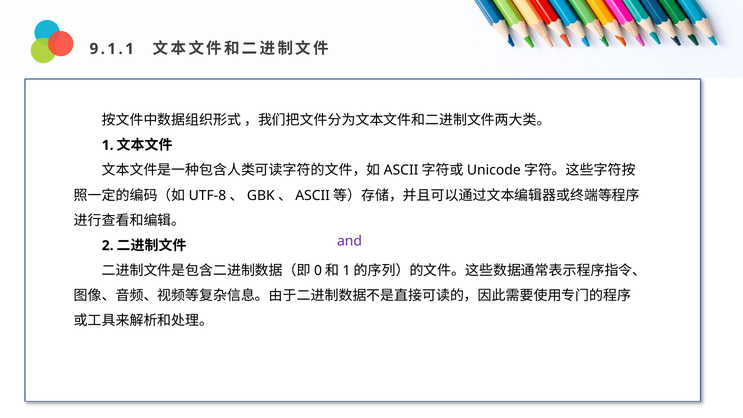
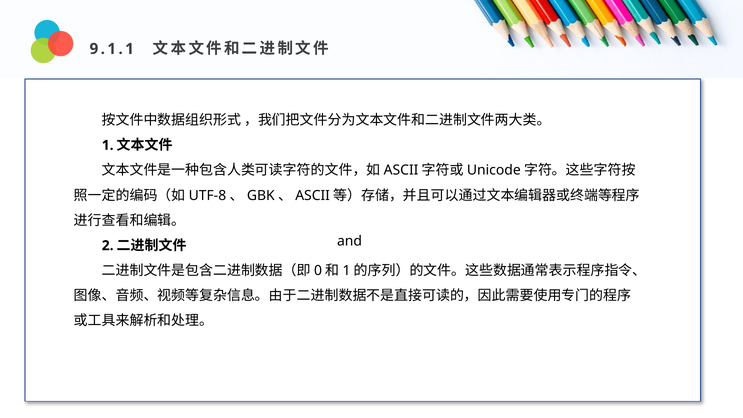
and colour: purple -> black
